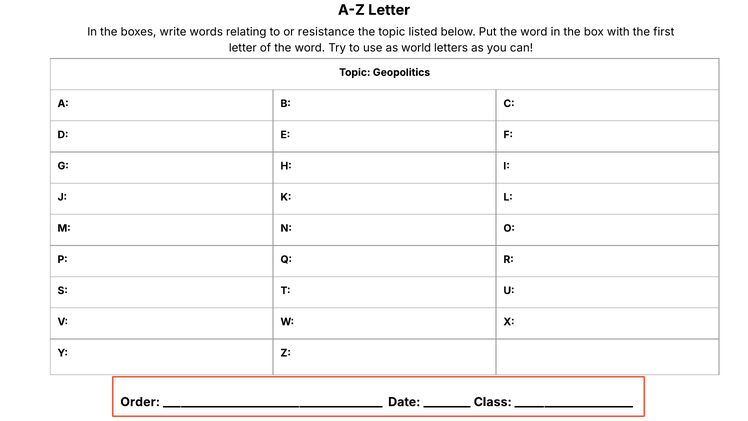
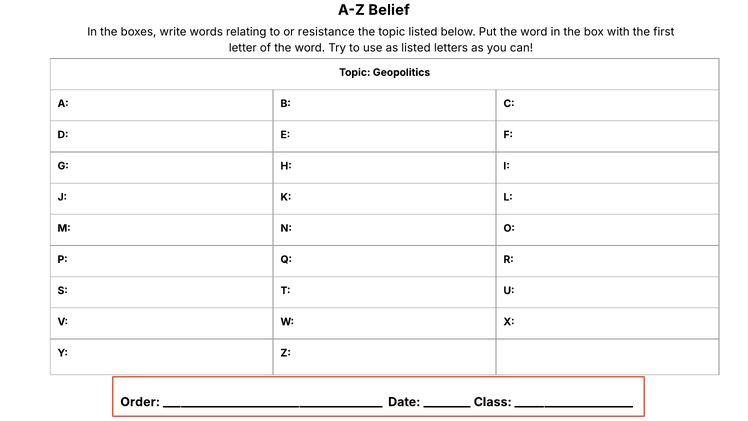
A-Z Letter: Letter -> Belief
as world: world -> listed
